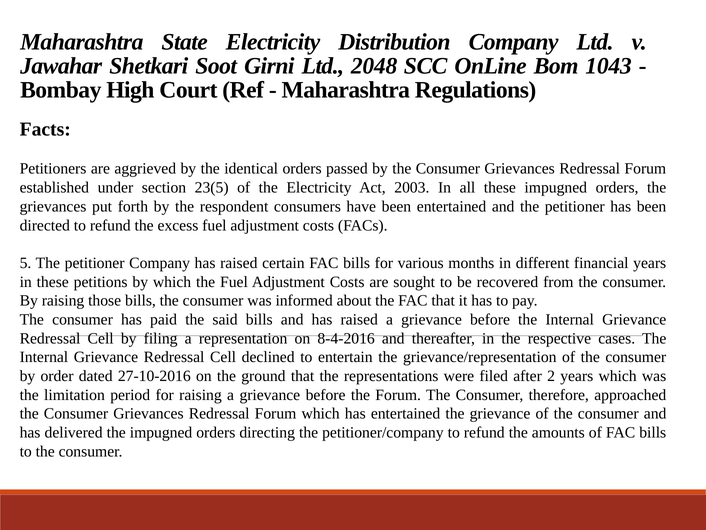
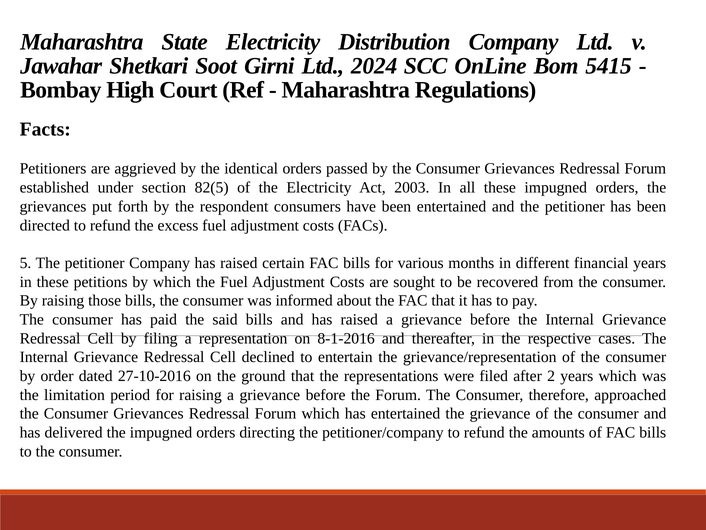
2048: 2048 -> 2024
1043: 1043 -> 5415
23(5: 23(5 -> 82(5
8-4-2016: 8-4-2016 -> 8-1-2016
